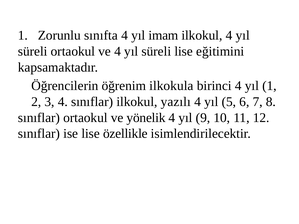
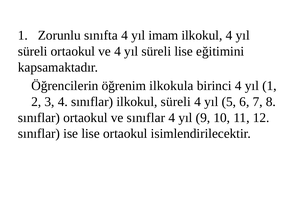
ilkokul yazılı: yazılı -> süreli
ve yönelik: yönelik -> sınıflar
lise özellikle: özellikle -> ortaokul
